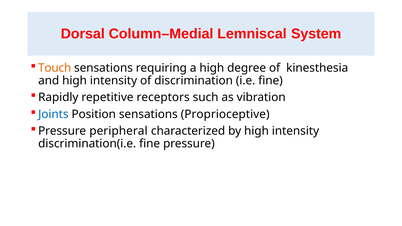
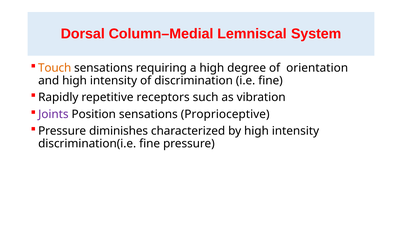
kinesthesia: kinesthesia -> orientation
Joints colour: blue -> purple
peripheral: peripheral -> diminishes
